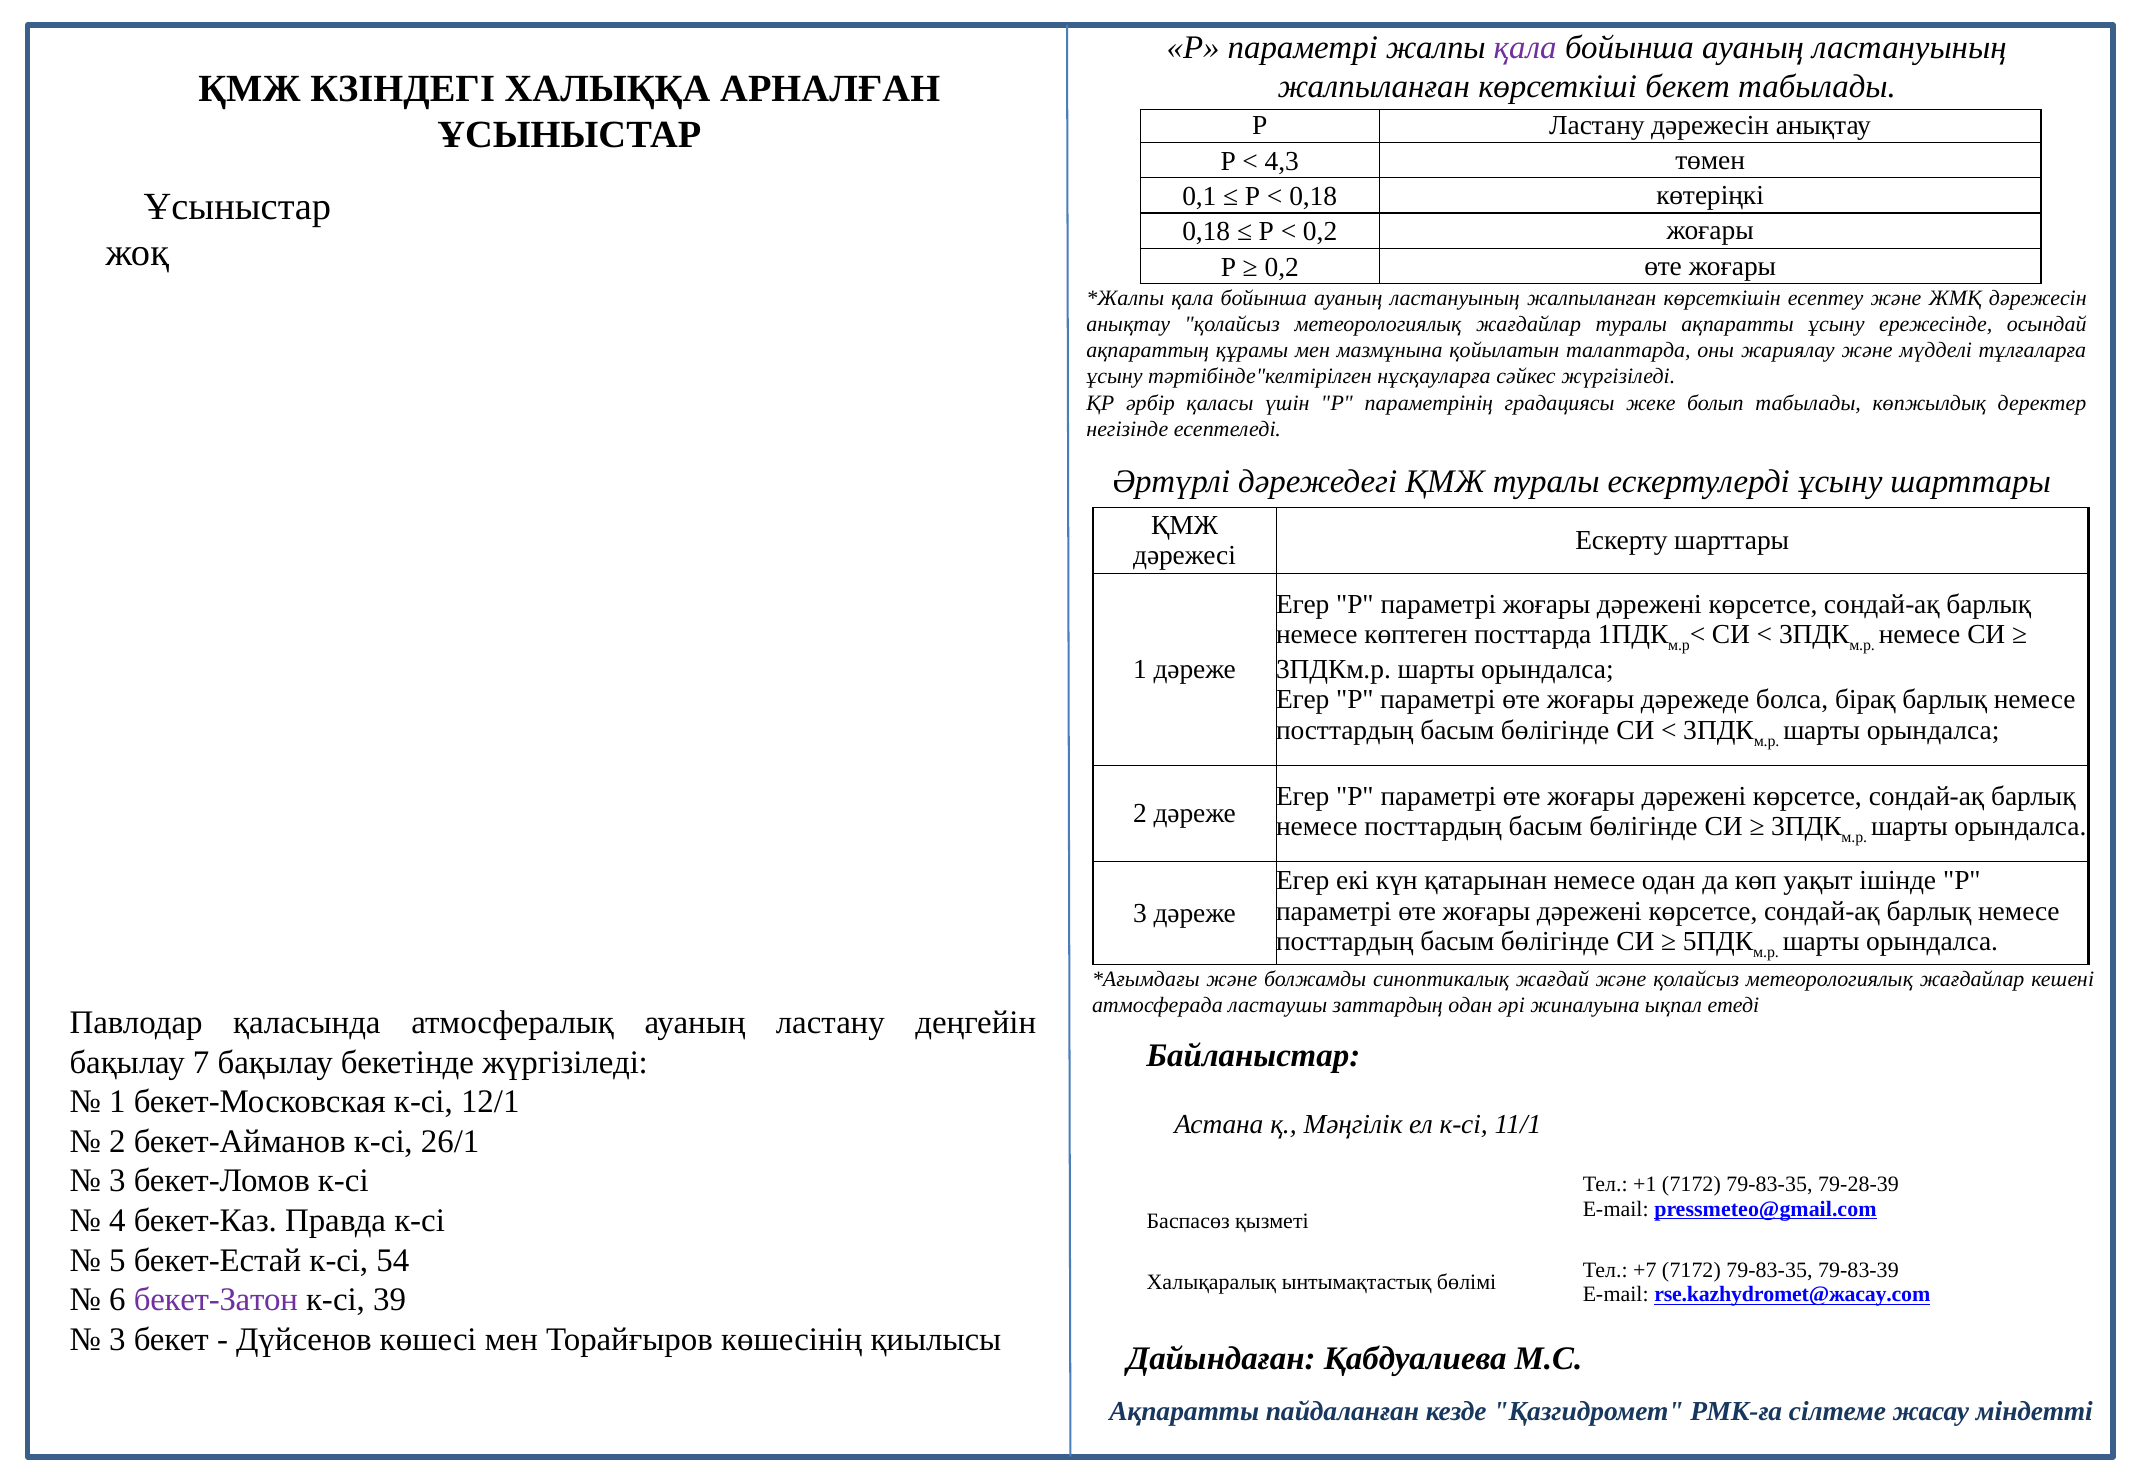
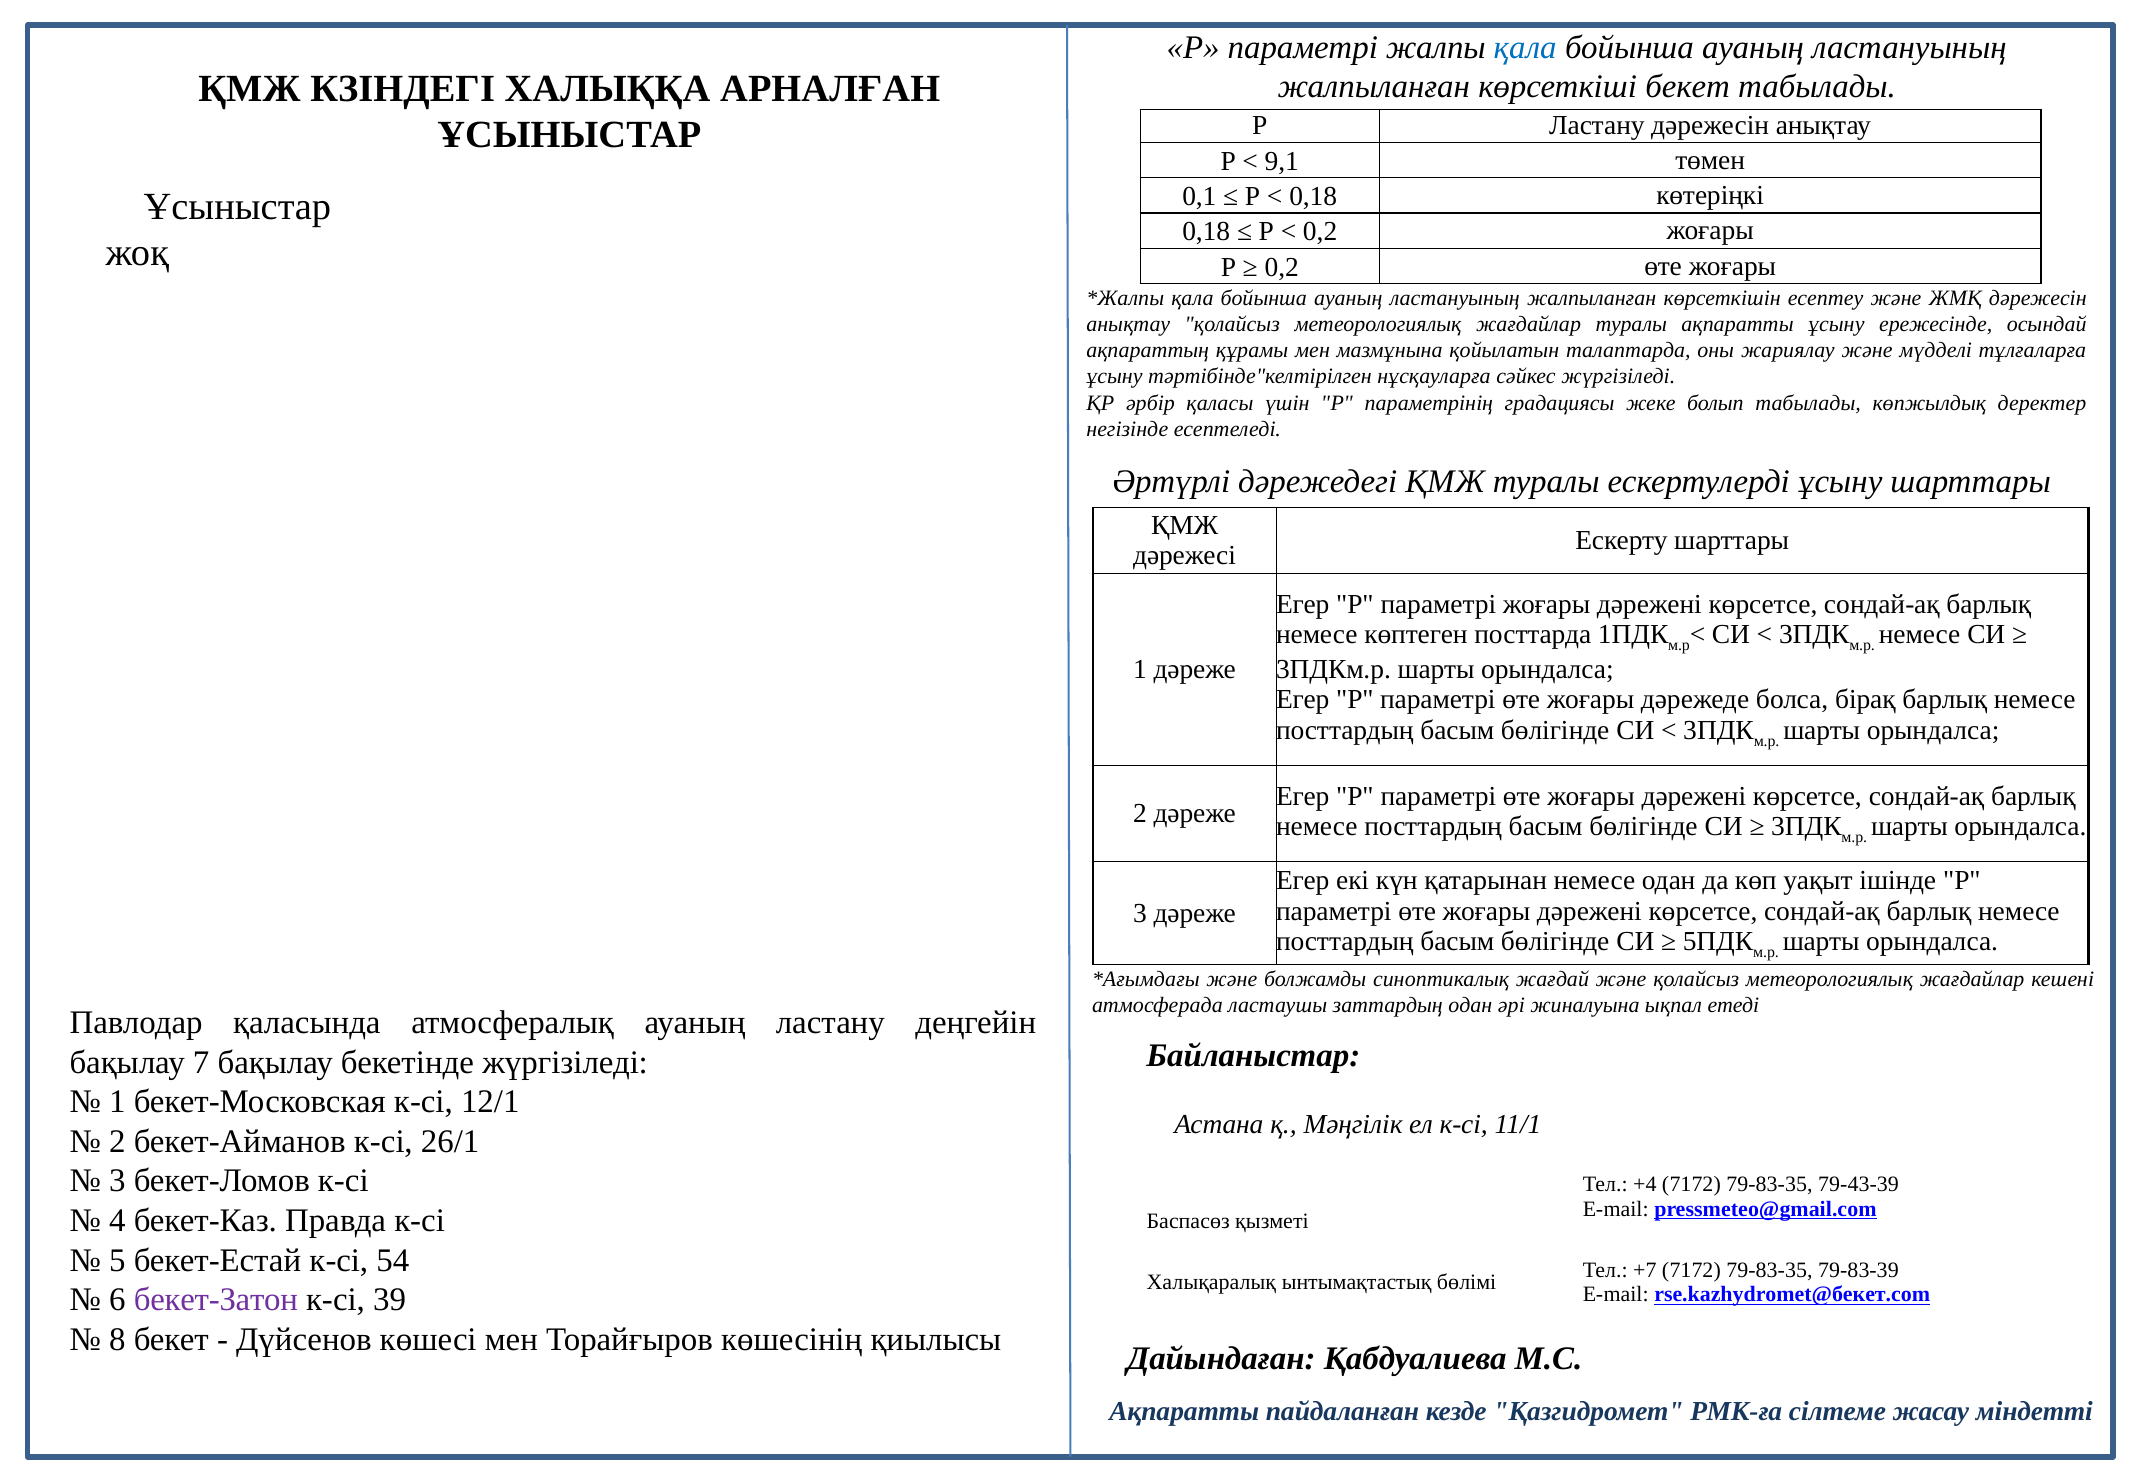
қала at (1525, 47) colour: purple -> blue
4,3: 4,3 -> 9,1
+1: +1 -> +4
79-28-39: 79-28-39 -> 79-43-39
rse.kazhydromet@жасау.com: rse.kazhydromet@жасау.com -> rse.kazhydromet@бекет.com
3 at (117, 1339): 3 -> 8
